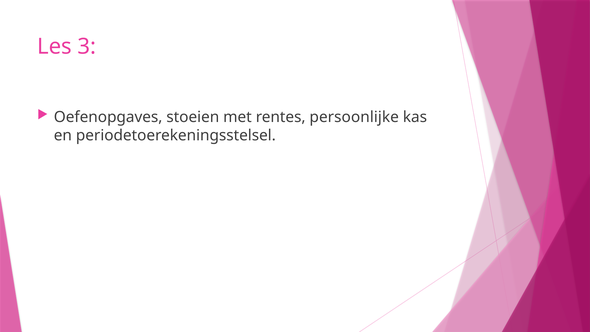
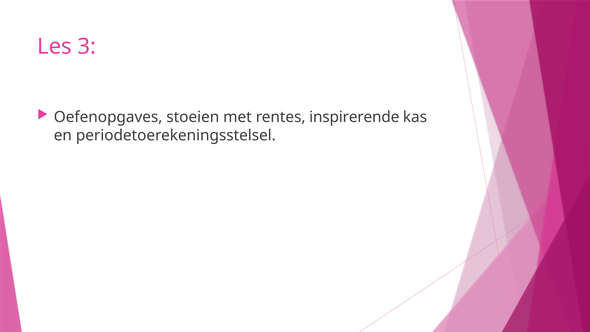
persoonlijke: persoonlijke -> inspirerende
